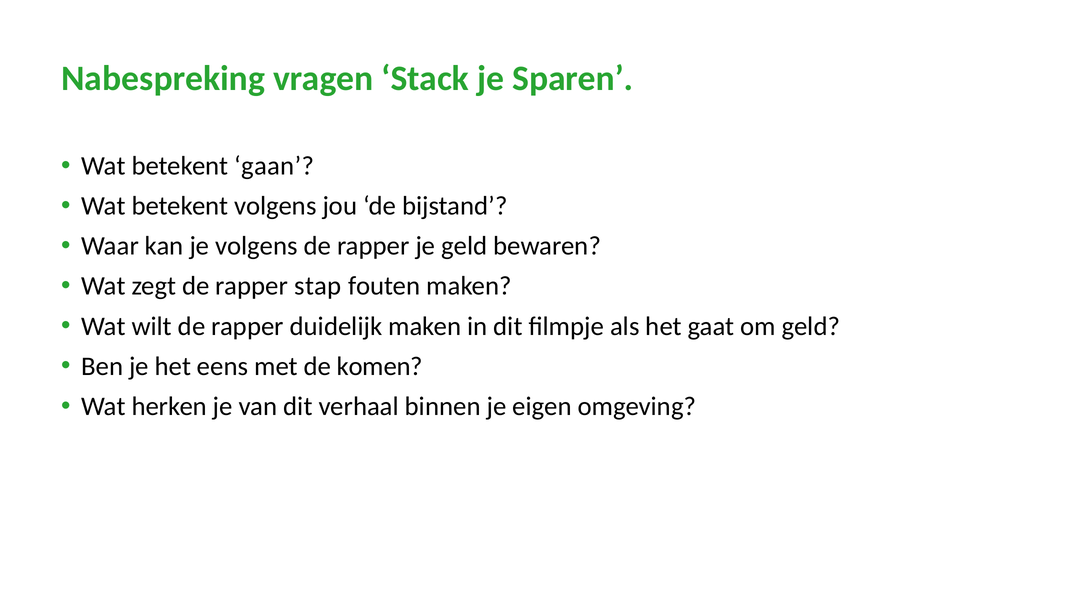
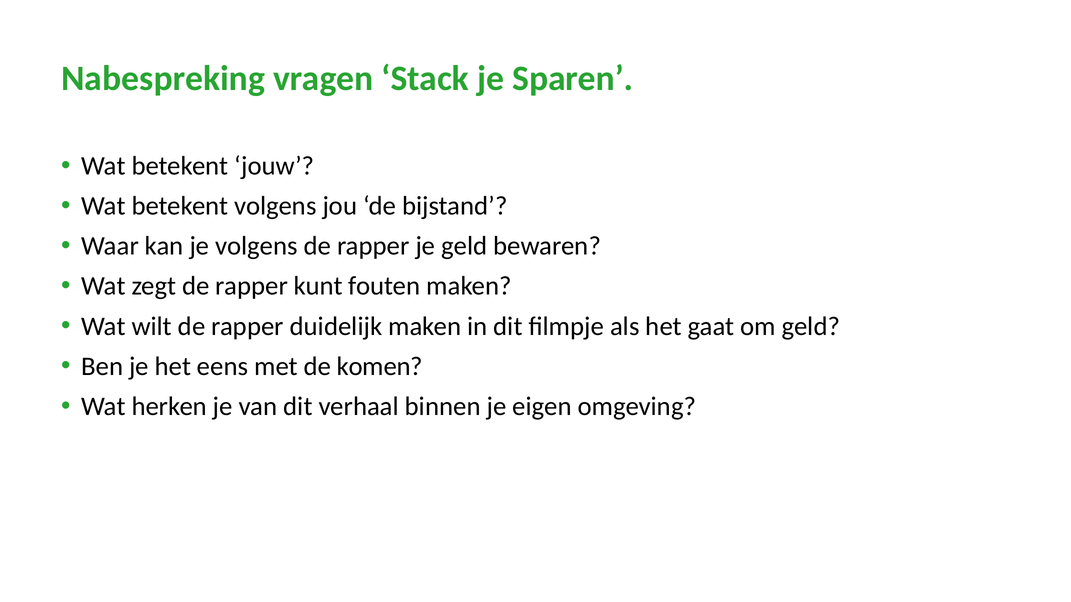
gaan: gaan -> jouw
stap: stap -> kunt
